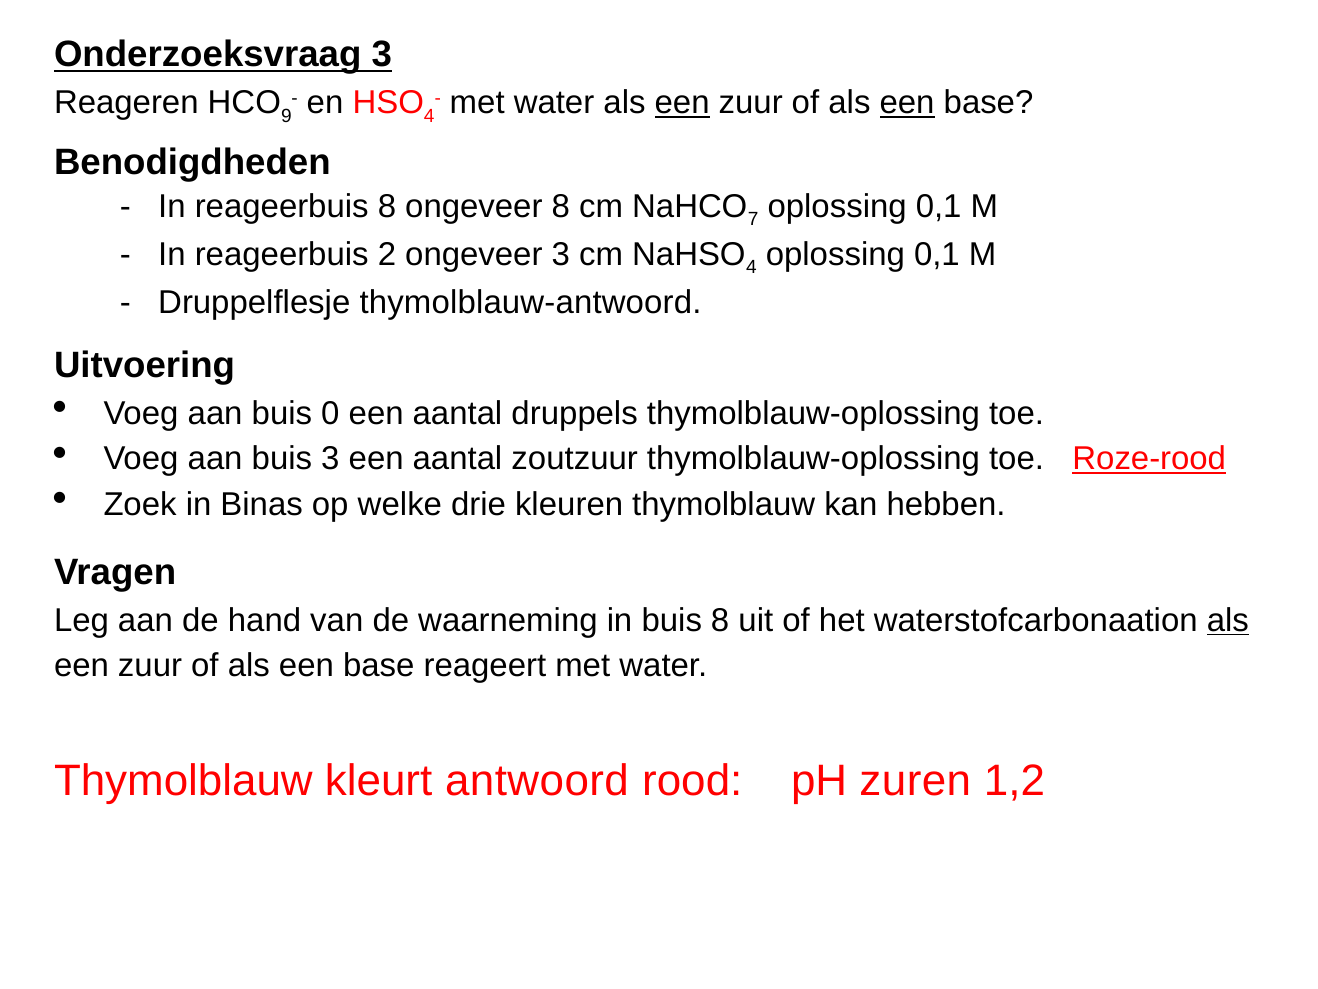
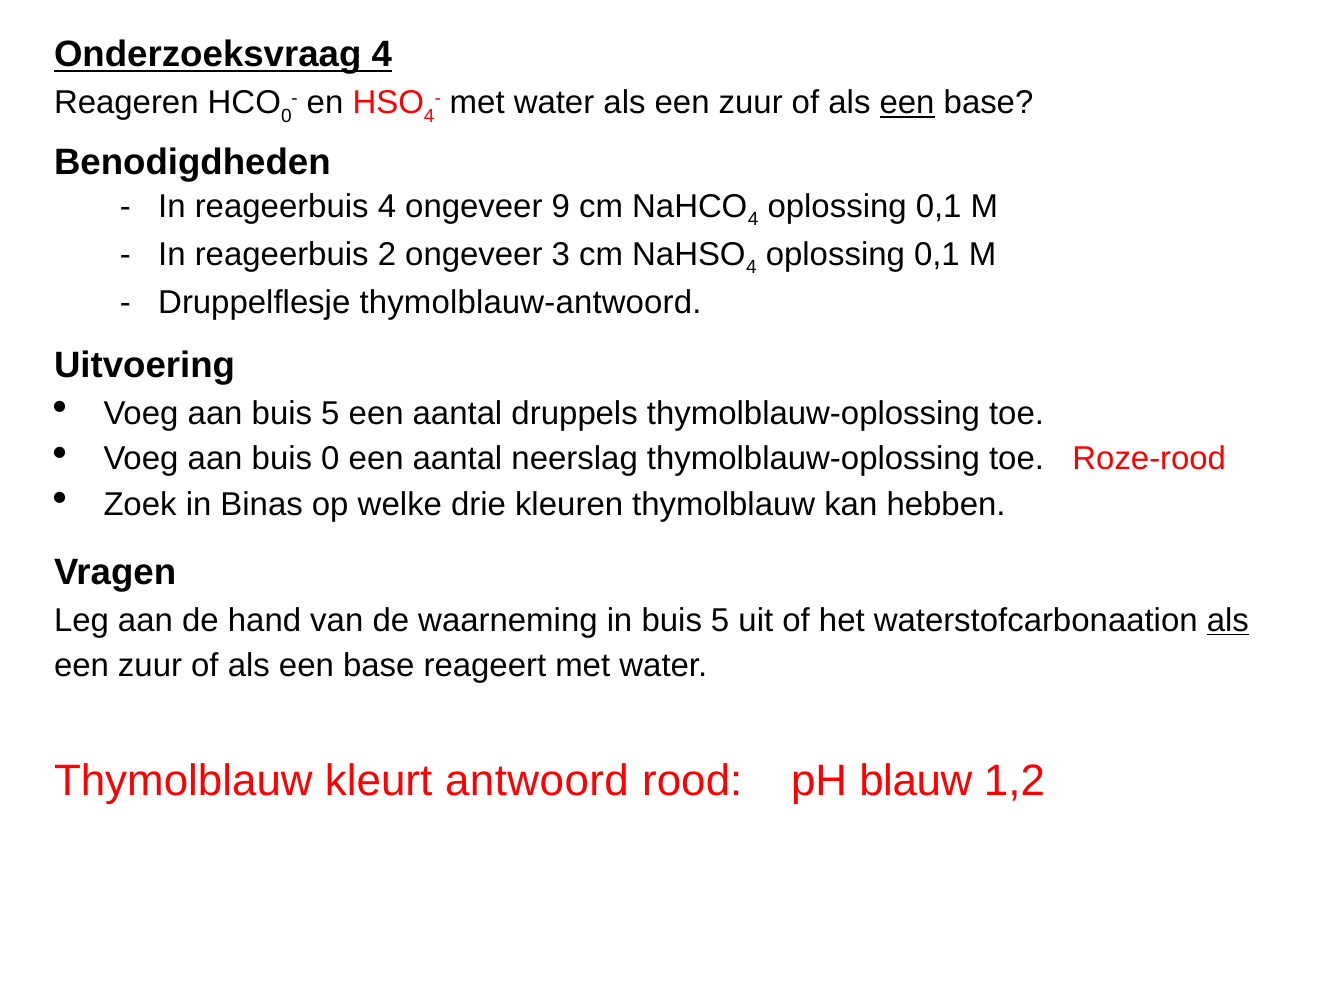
Onderzoeksvraag 3: 3 -> 4
9 at (286, 116): 9 -> 0
een at (682, 103) underline: present -> none
reageerbuis 8: 8 -> 4
ongeveer 8: 8 -> 9
7 at (753, 219): 7 -> 4
aan buis 0: 0 -> 5
buis 3: 3 -> 0
zoutzuur: zoutzuur -> neerslag
Roze-rood underline: present -> none
in buis 8: 8 -> 5
zuren: zuren -> blauw
